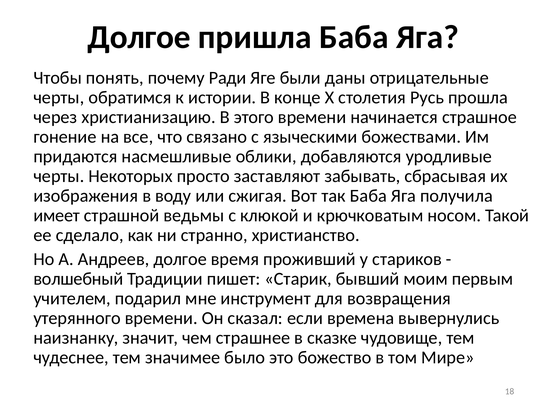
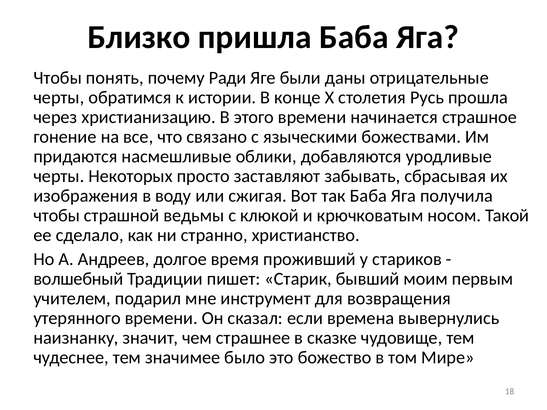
Долгое at (139, 37): Долгое -> Близко
имеет at (57, 216): имеет -> чтобы
